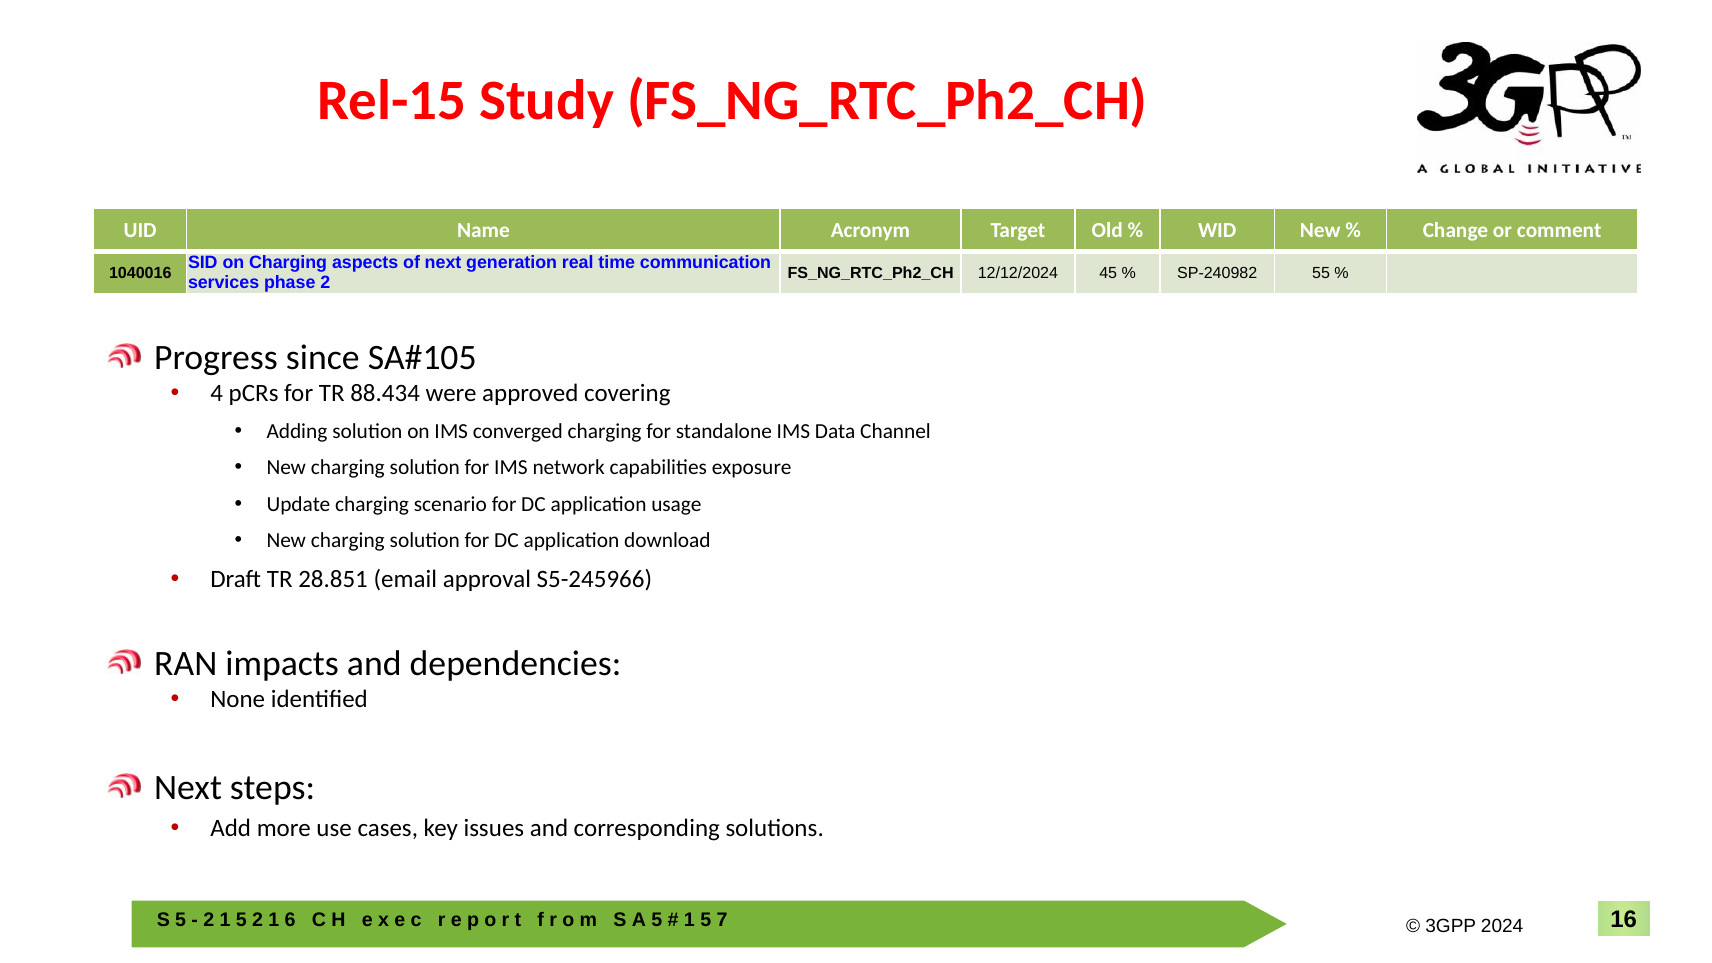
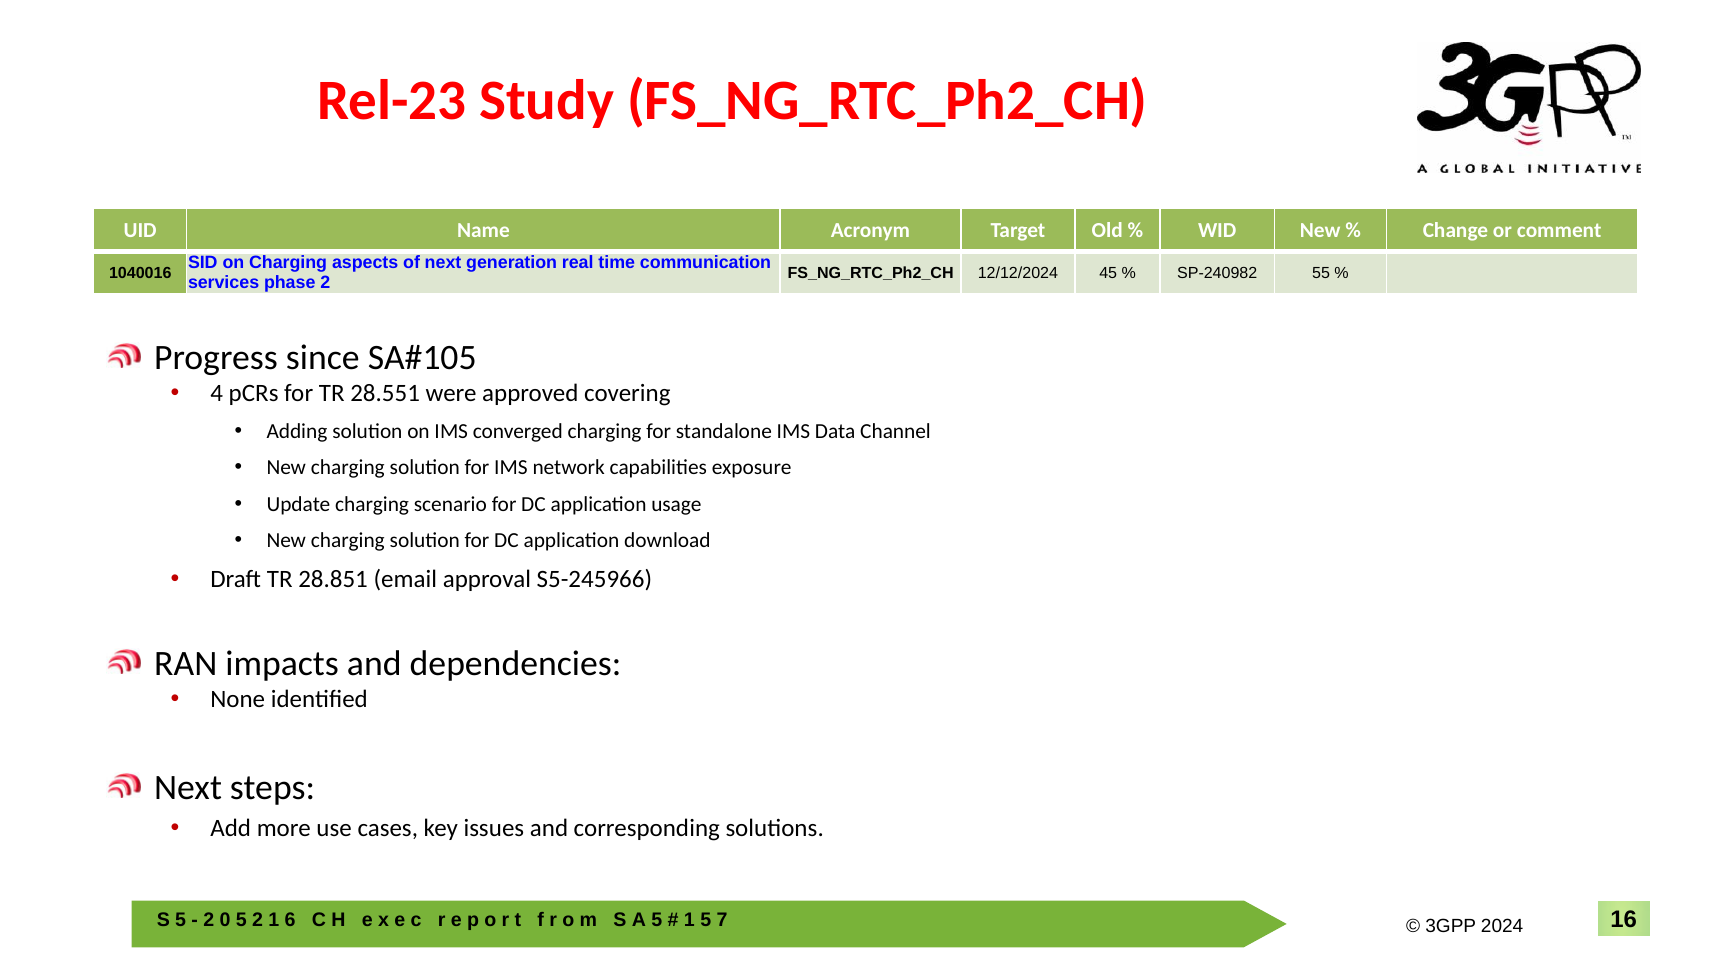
Rel-15: Rel-15 -> Rel-23
88.434: 88.434 -> 28.551
1 at (225, 920): 1 -> 0
